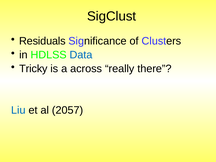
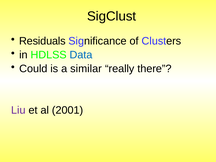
Tricky: Tricky -> Could
across: across -> similar
Liu colour: blue -> purple
2057: 2057 -> 2001
